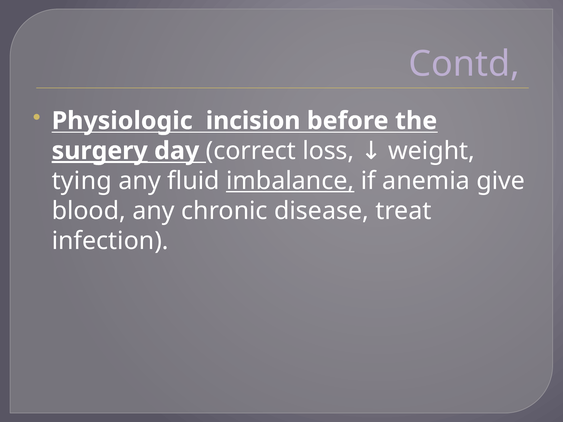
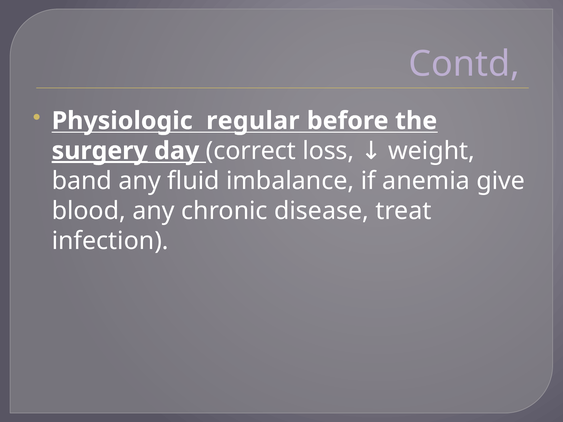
incision: incision -> regular
tying: tying -> band
imbalance underline: present -> none
